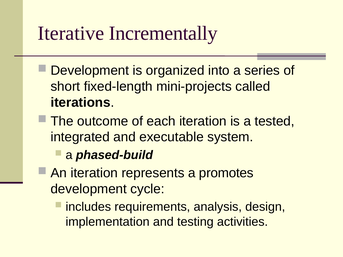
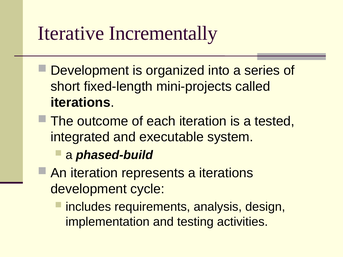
a promotes: promotes -> iterations
